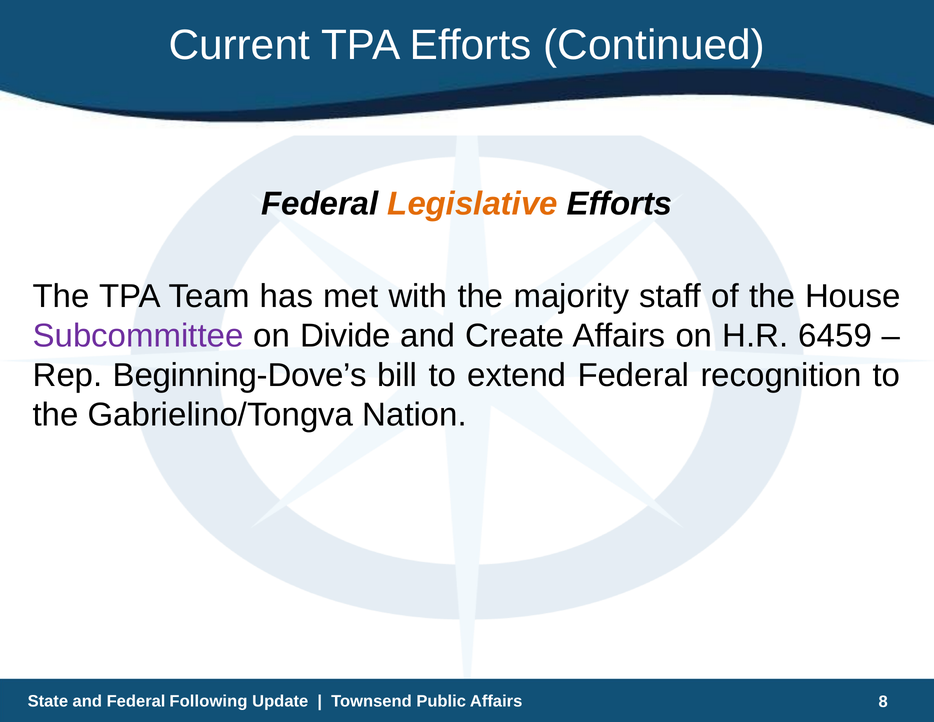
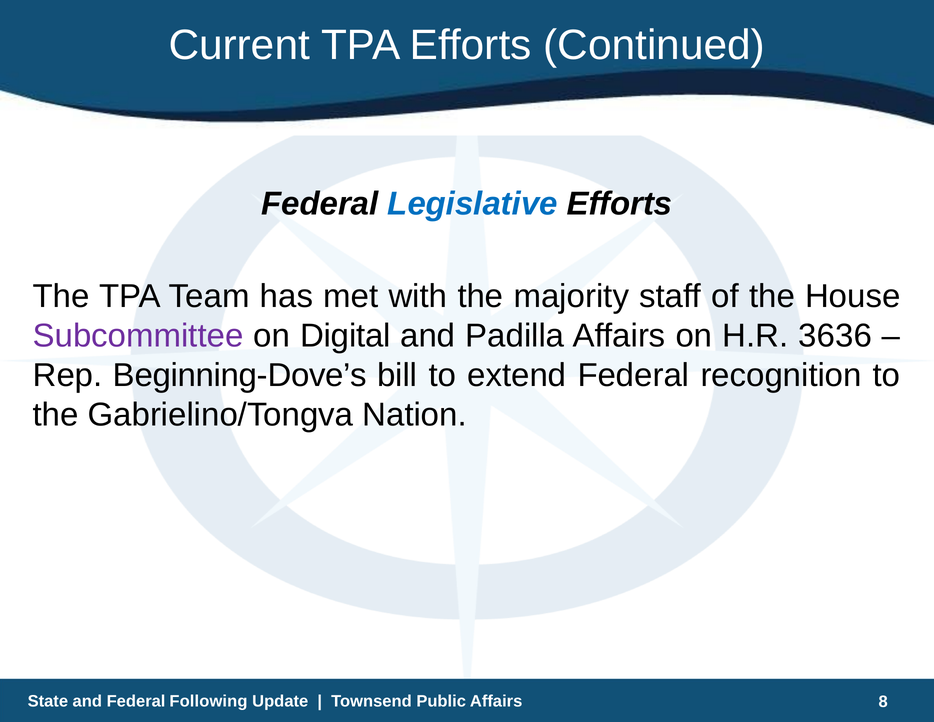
Legislative colour: orange -> blue
Divide: Divide -> Digital
Create: Create -> Padilla
6459: 6459 -> 3636
